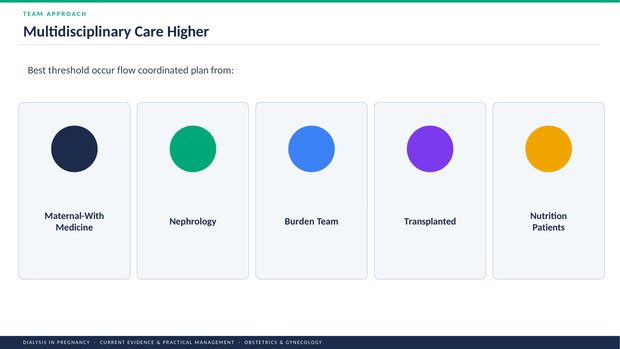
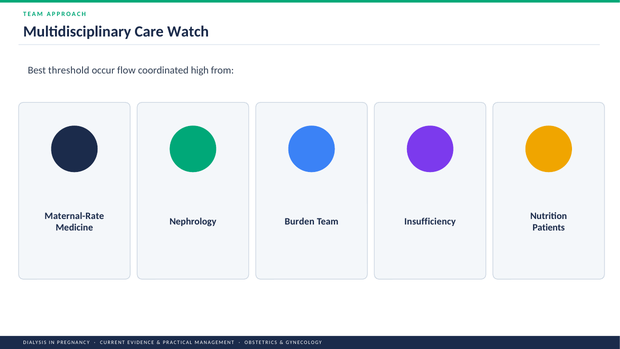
Higher: Higher -> Watch
plan: plan -> high
Maternal-With: Maternal-With -> Maternal-Rate
Transplanted: Transplanted -> Insufficiency
